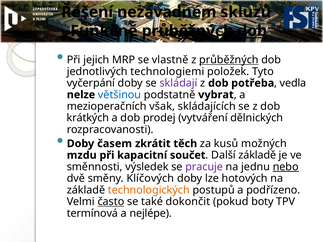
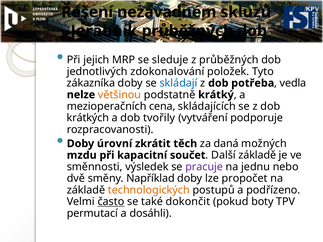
Funkčně: Funkčně -> Jeřábník
vlastně: vlastně -> sleduje
průběžných at (229, 60) underline: present -> none
technologiemi: technologiemi -> zdokonalování
vyčerpání: vyčerpání -> zákazníka
skládají colour: purple -> blue
většinou colour: blue -> orange
vybrat: vybrat -> krátký
však: však -> cena
prodej: prodej -> tvořily
dělnických: dělnických -> podporuje
časem: časem -> úrovní
kusů: kusů -> daná
nebo underline: present -> none
Klíčových: Klíčových -> Například
hotových: hotových -> propočet
termínová: termínová -> permutací
nejlépe: nejlépe -> dosáhli
